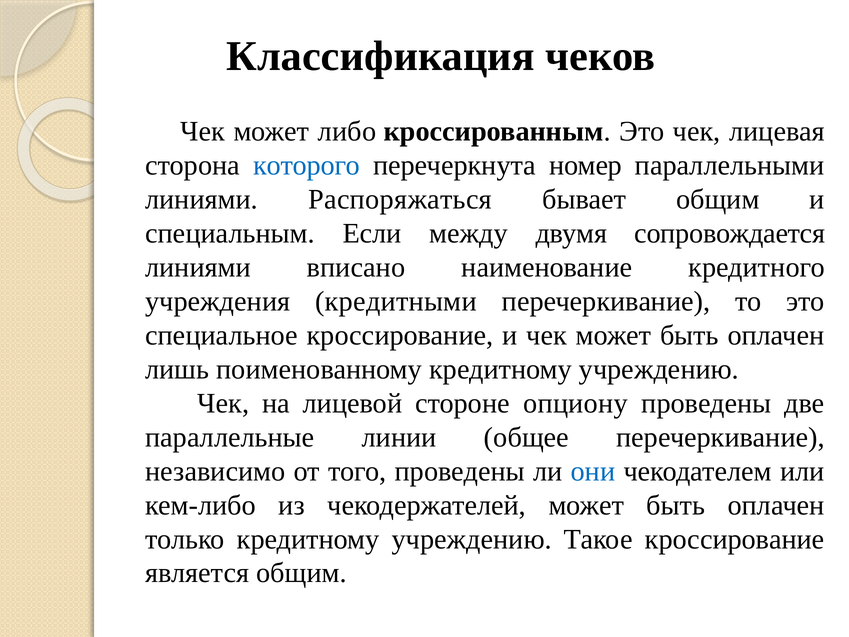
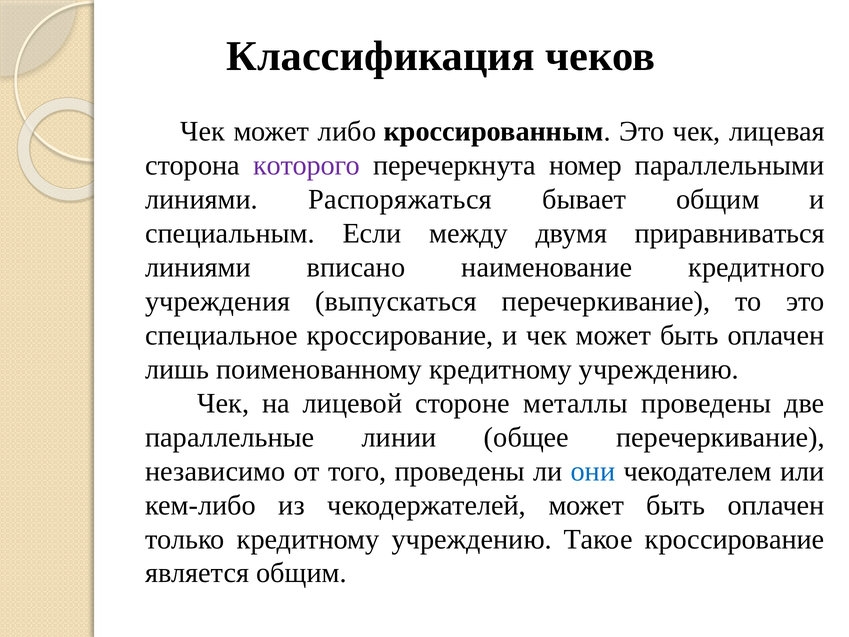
которого colour: blue -> purple
сопровождается: сопровождается -> приравниваться
кредитными: кредитными -> выпускаться
опциону: опциону -> металлы
